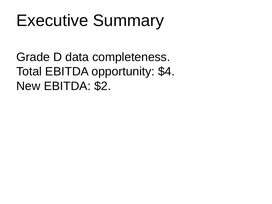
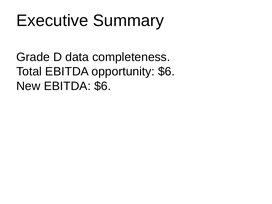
opportunity $4: $4 -> $6
EBITDA $2: $2 -> $6
